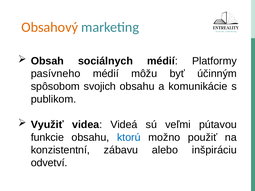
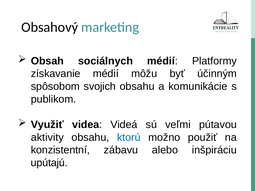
Obsahový colour: orange -> black
pasívneho: pasívneho -> získavanie
funkcie: funkcie -> aktivity
odvetví: odvetví -> upútajú
